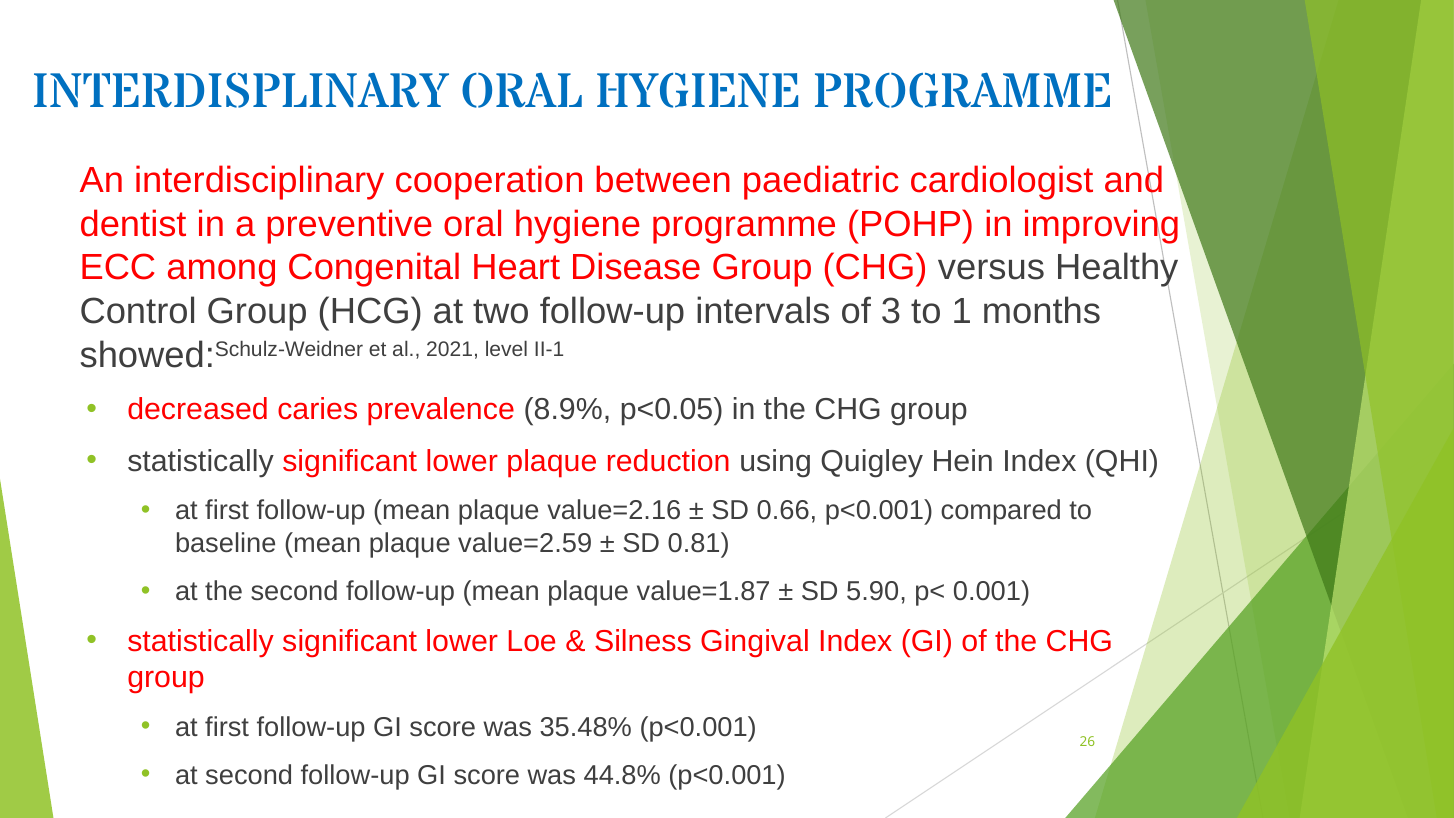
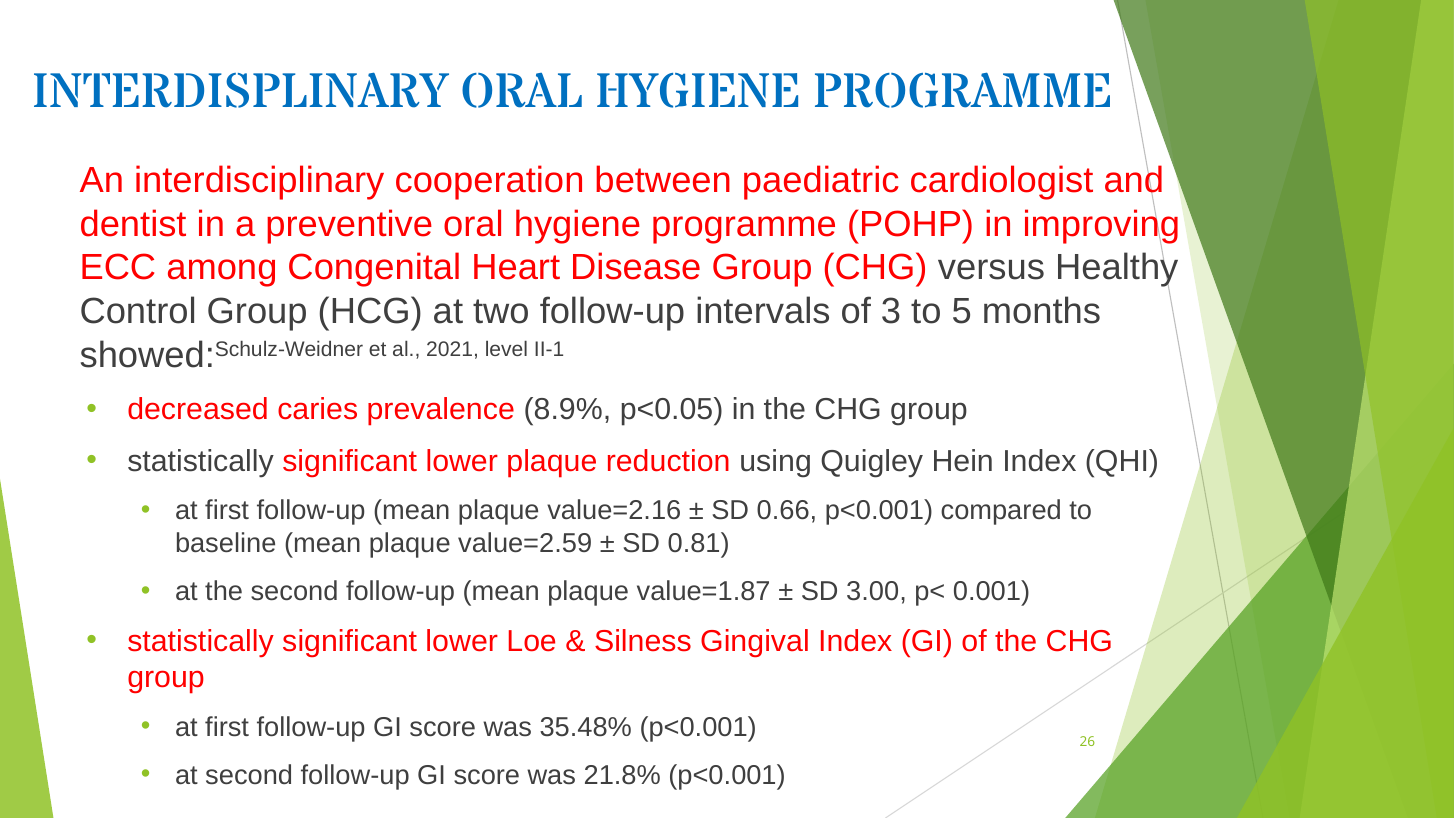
1: 1 -> 5
5.90: 5.90 -> 3.00
44.8%: 44.8% -> 21.8%
